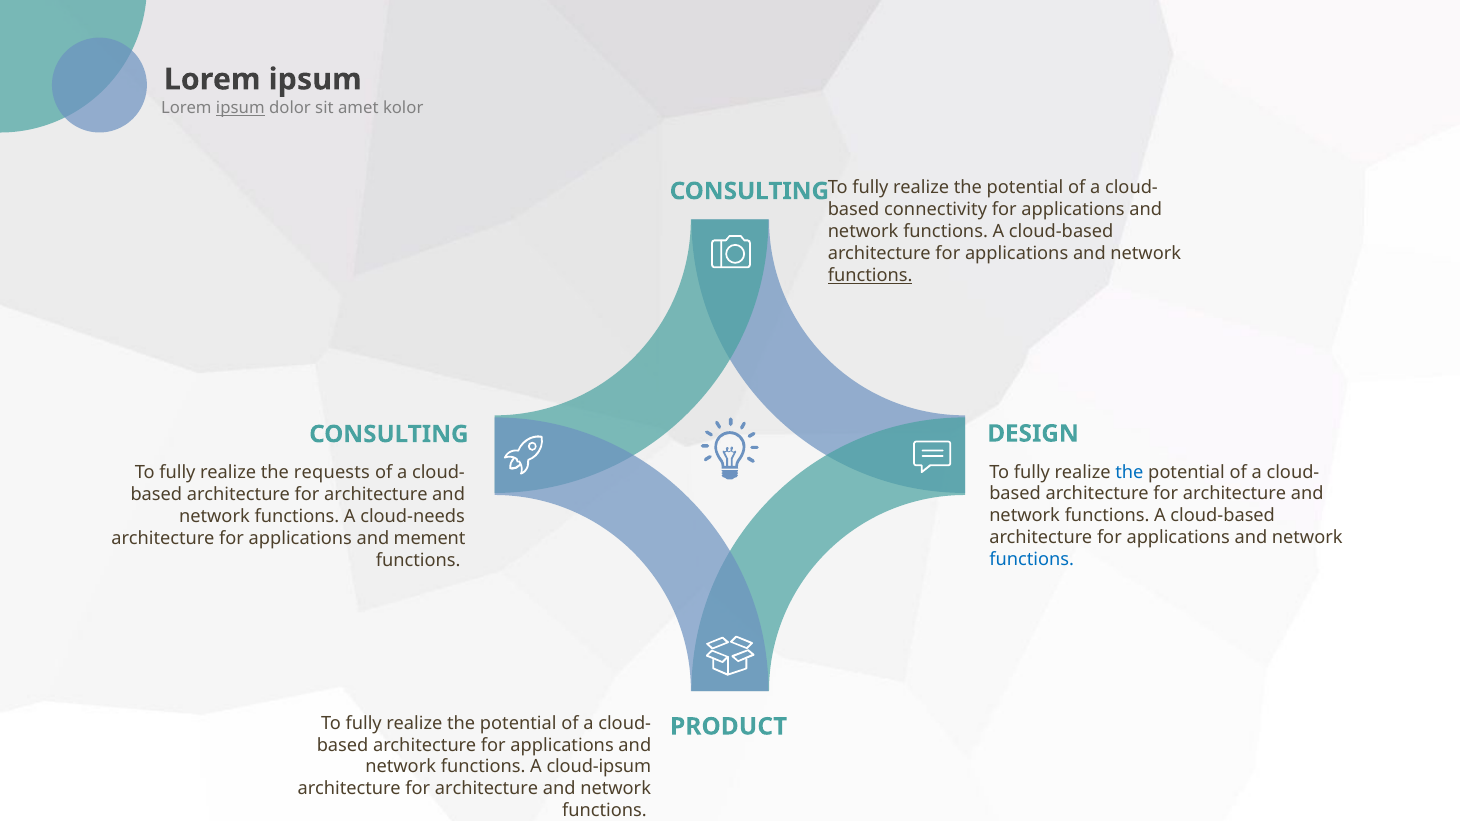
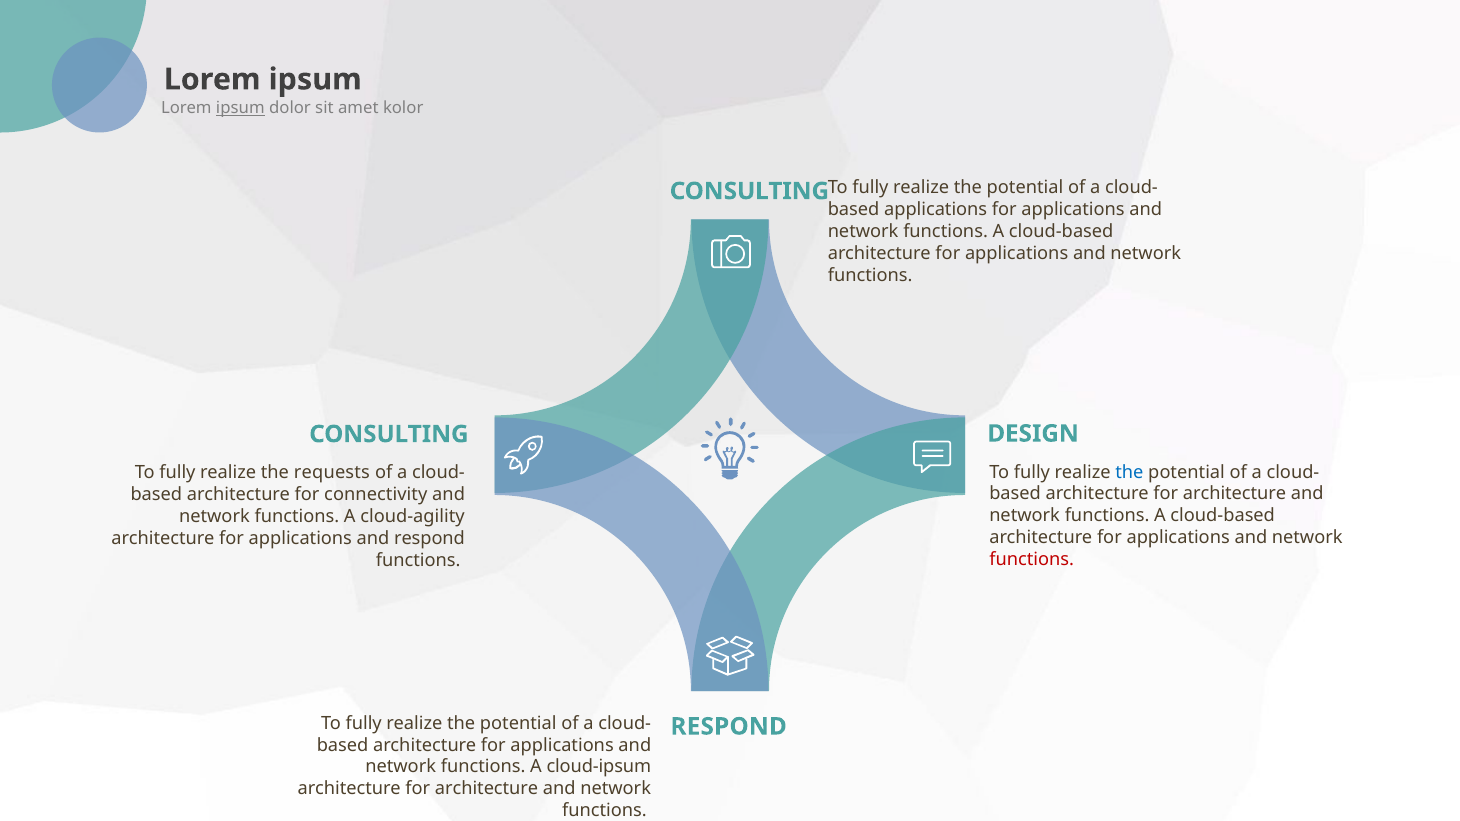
connectivity at (936, 210): connectivity -> applications
functions at (870, 275) underline: present -> none
architecture at (376, 495): architecture -> connectivity
cloud-needs: cloud-needs -> cloud-agility
and mement: mement -> respond
functions at (1032, 560) colour: blue -> red
PRODUCT at (729, 727): PRODUCT -> RESPOND
